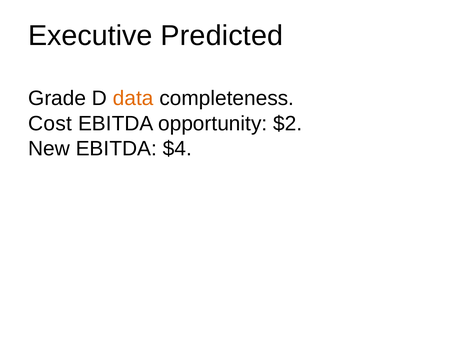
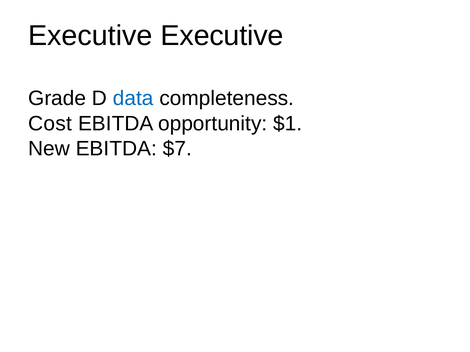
Executive Predicted: Predicted -> Executive
data colour: orange -> blue
$2: $2 -> $1
$4: $4 -> $7
